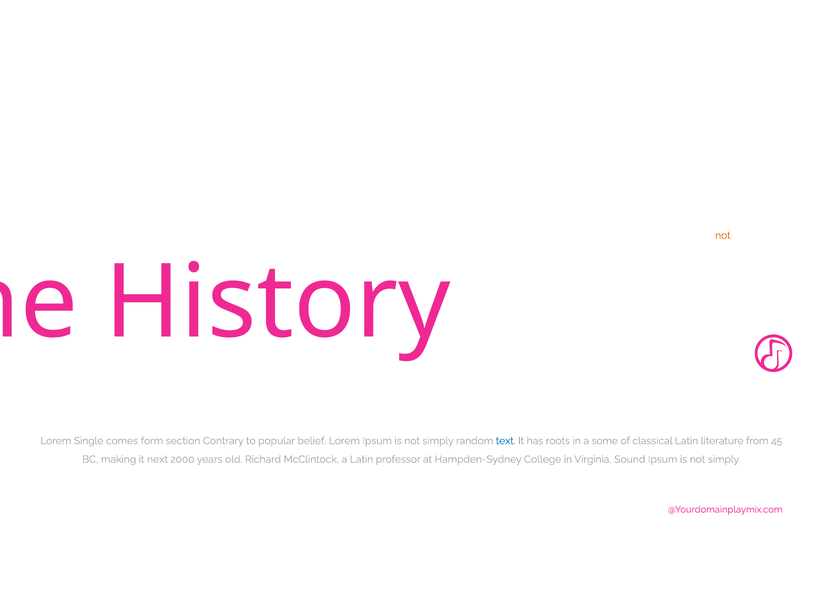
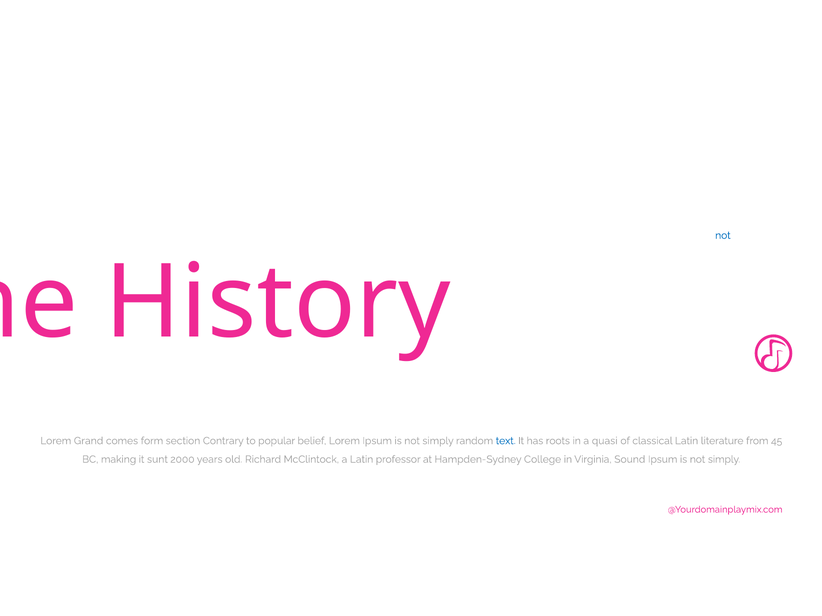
not at (723, 236) colour: orange -> blue
Single: Single -> Grand
some: some -> quasi
next: next -> sunt
